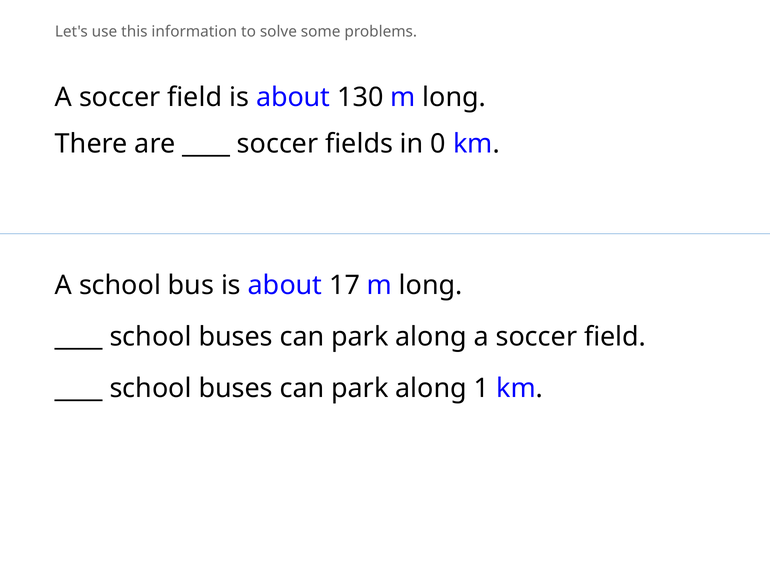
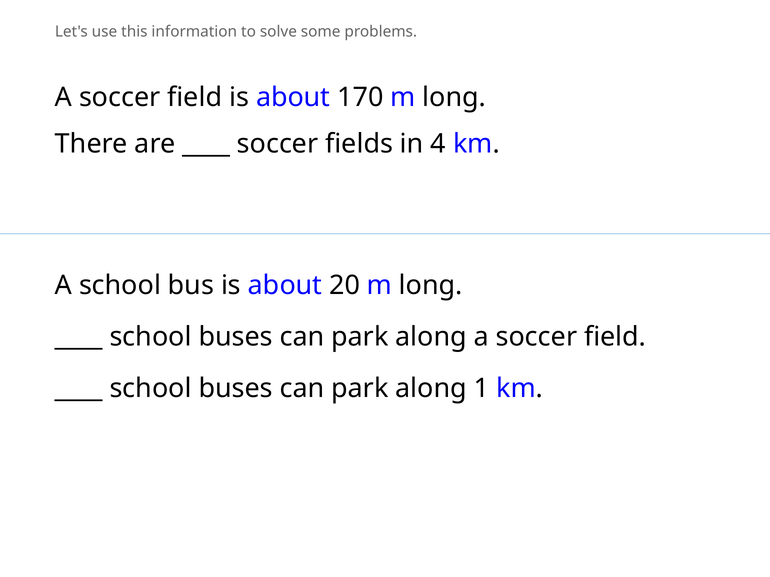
130: 130 -> 170
0: 0 -> 4
17: 17 -> 20
